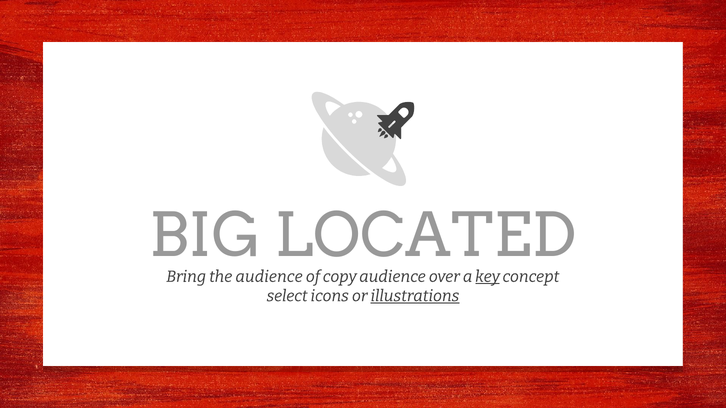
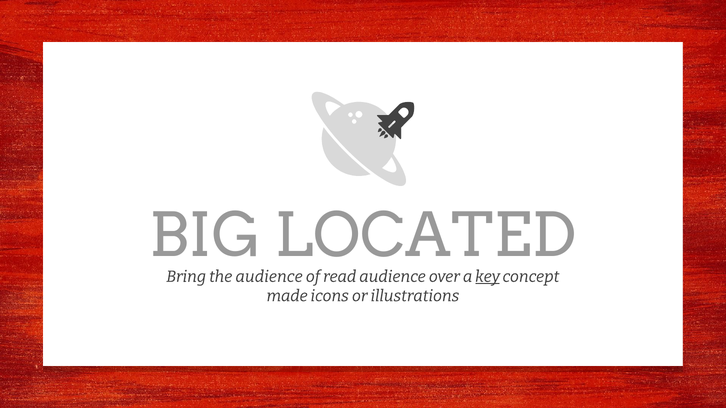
copy: copy -> read
select: select -> made
illustrations underline: present -> none
